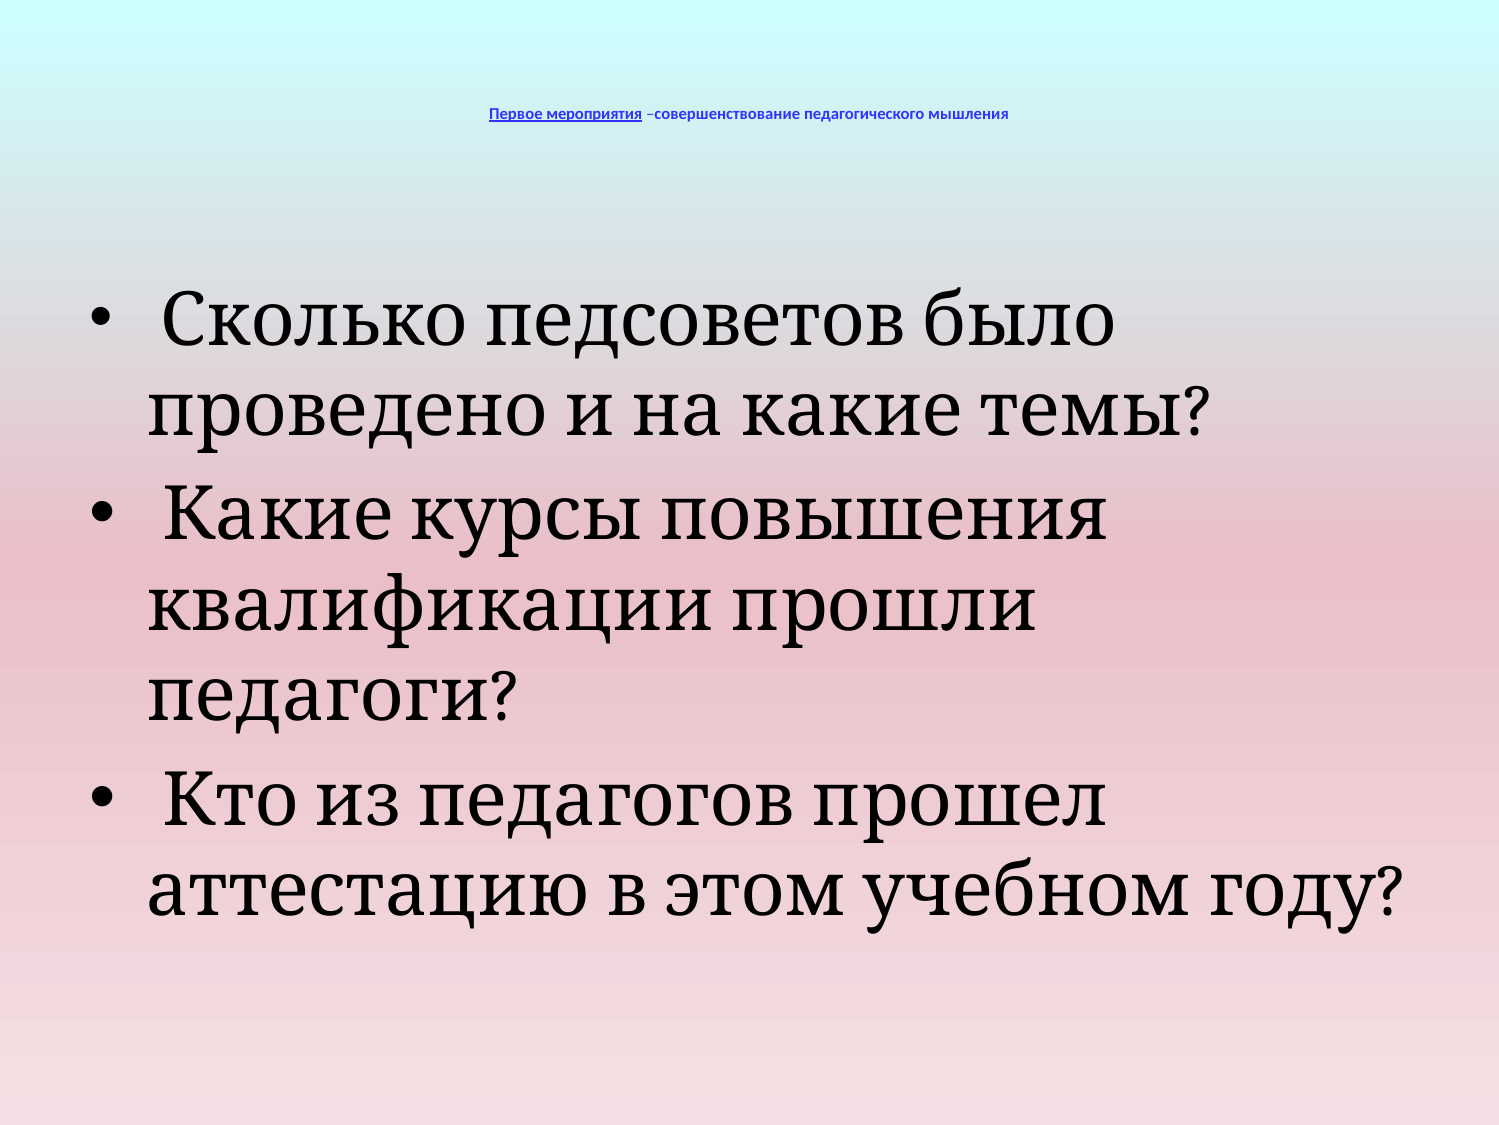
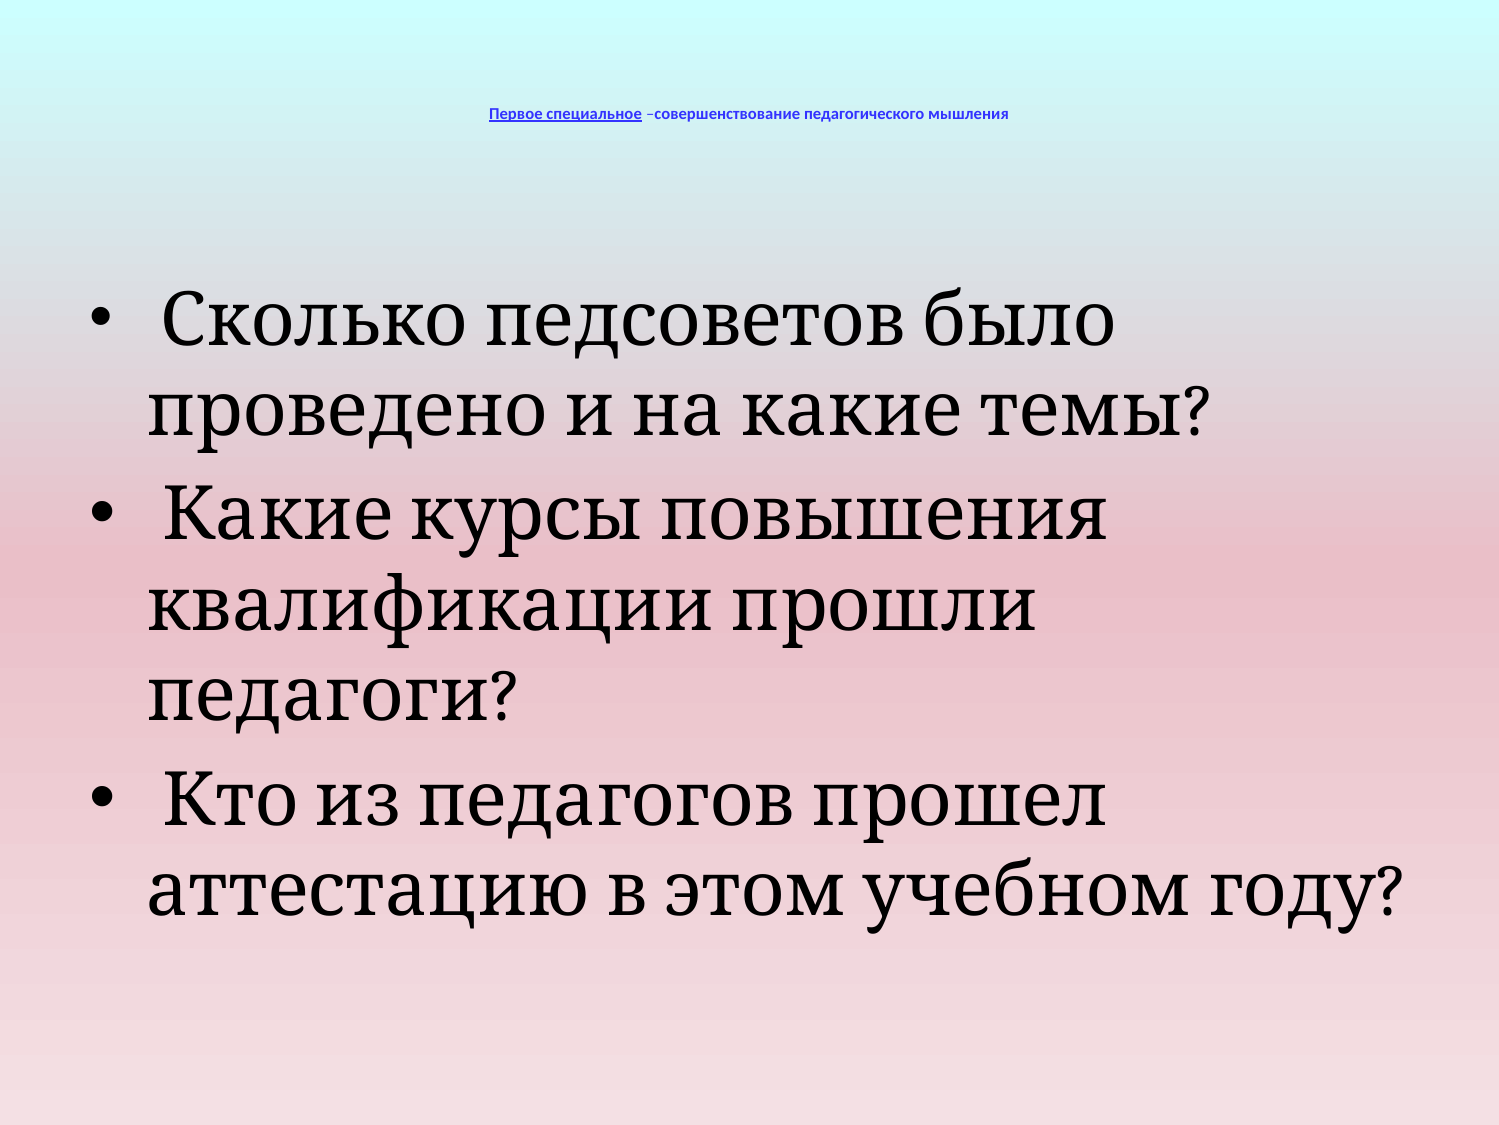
мероприятия: мероприятия -> специальное
